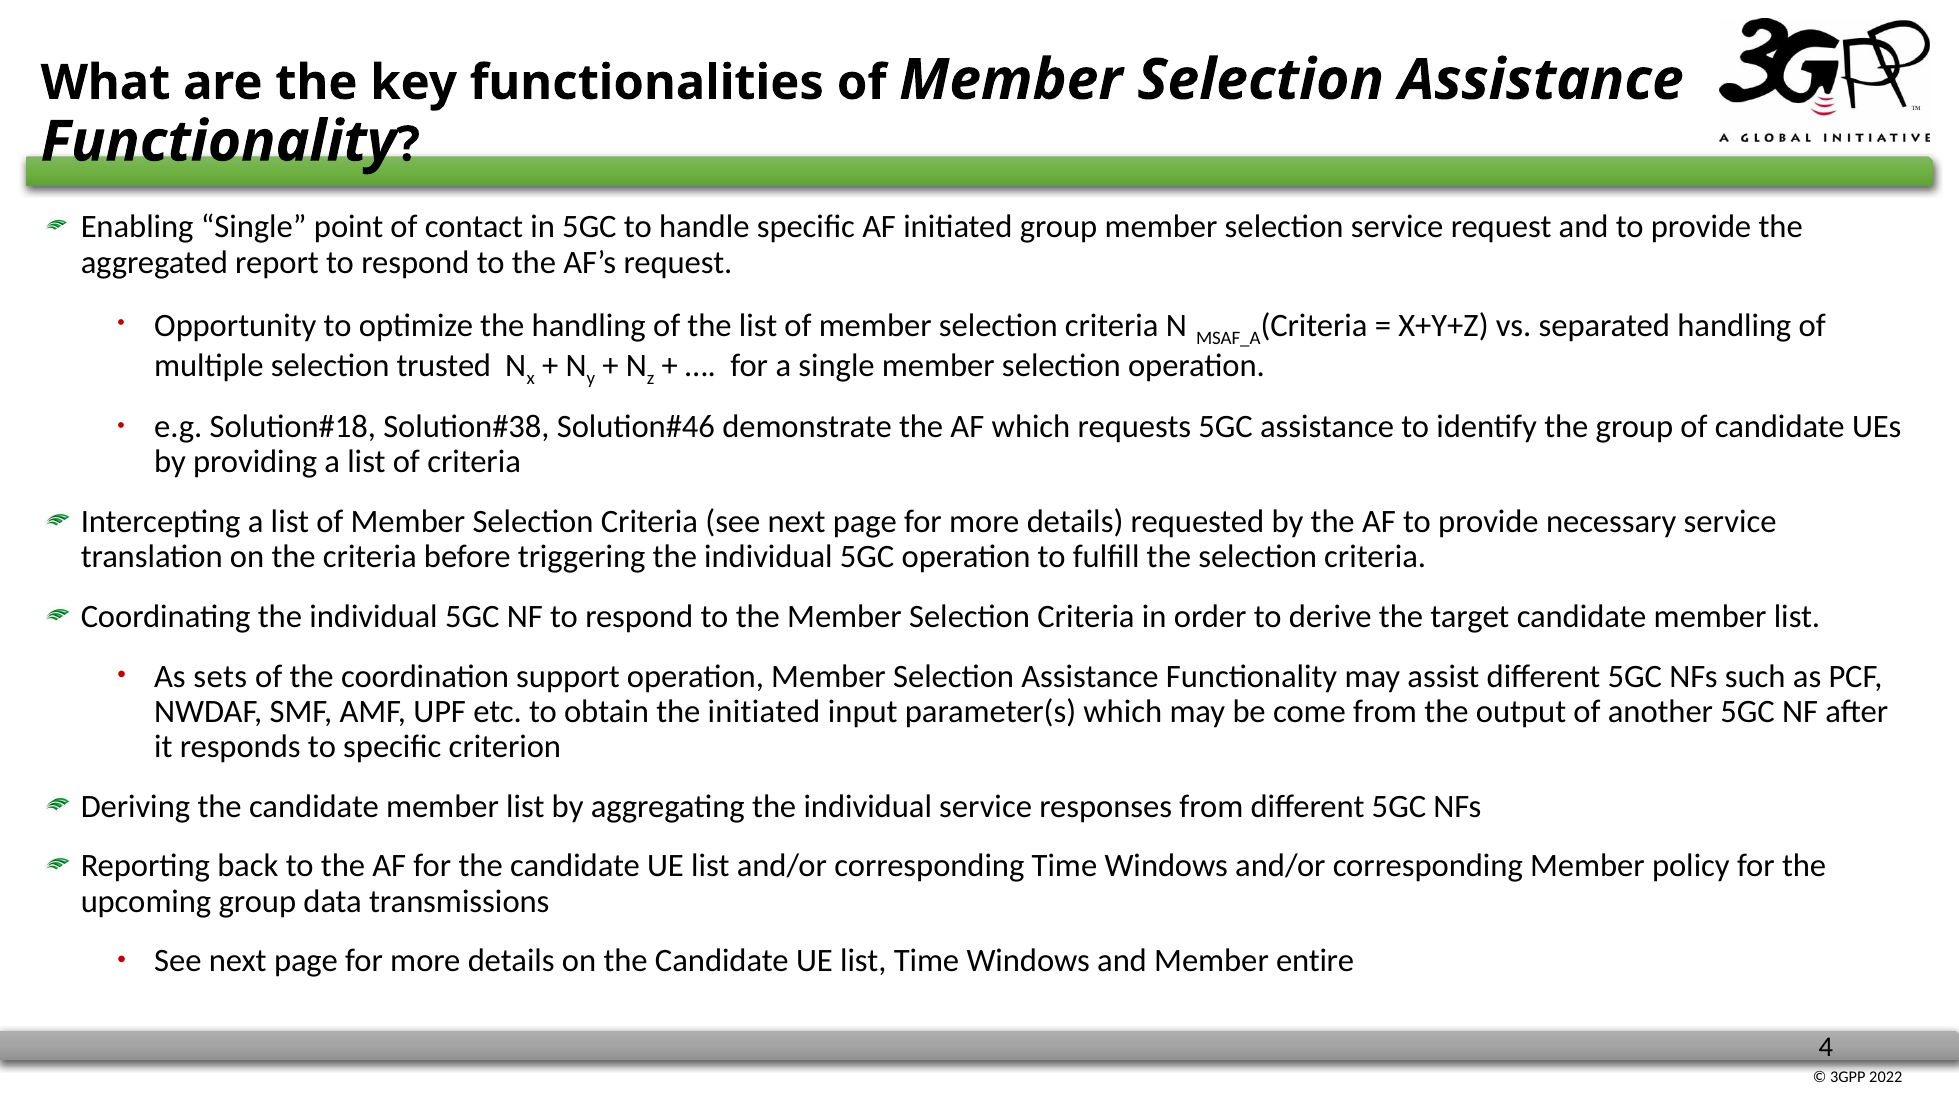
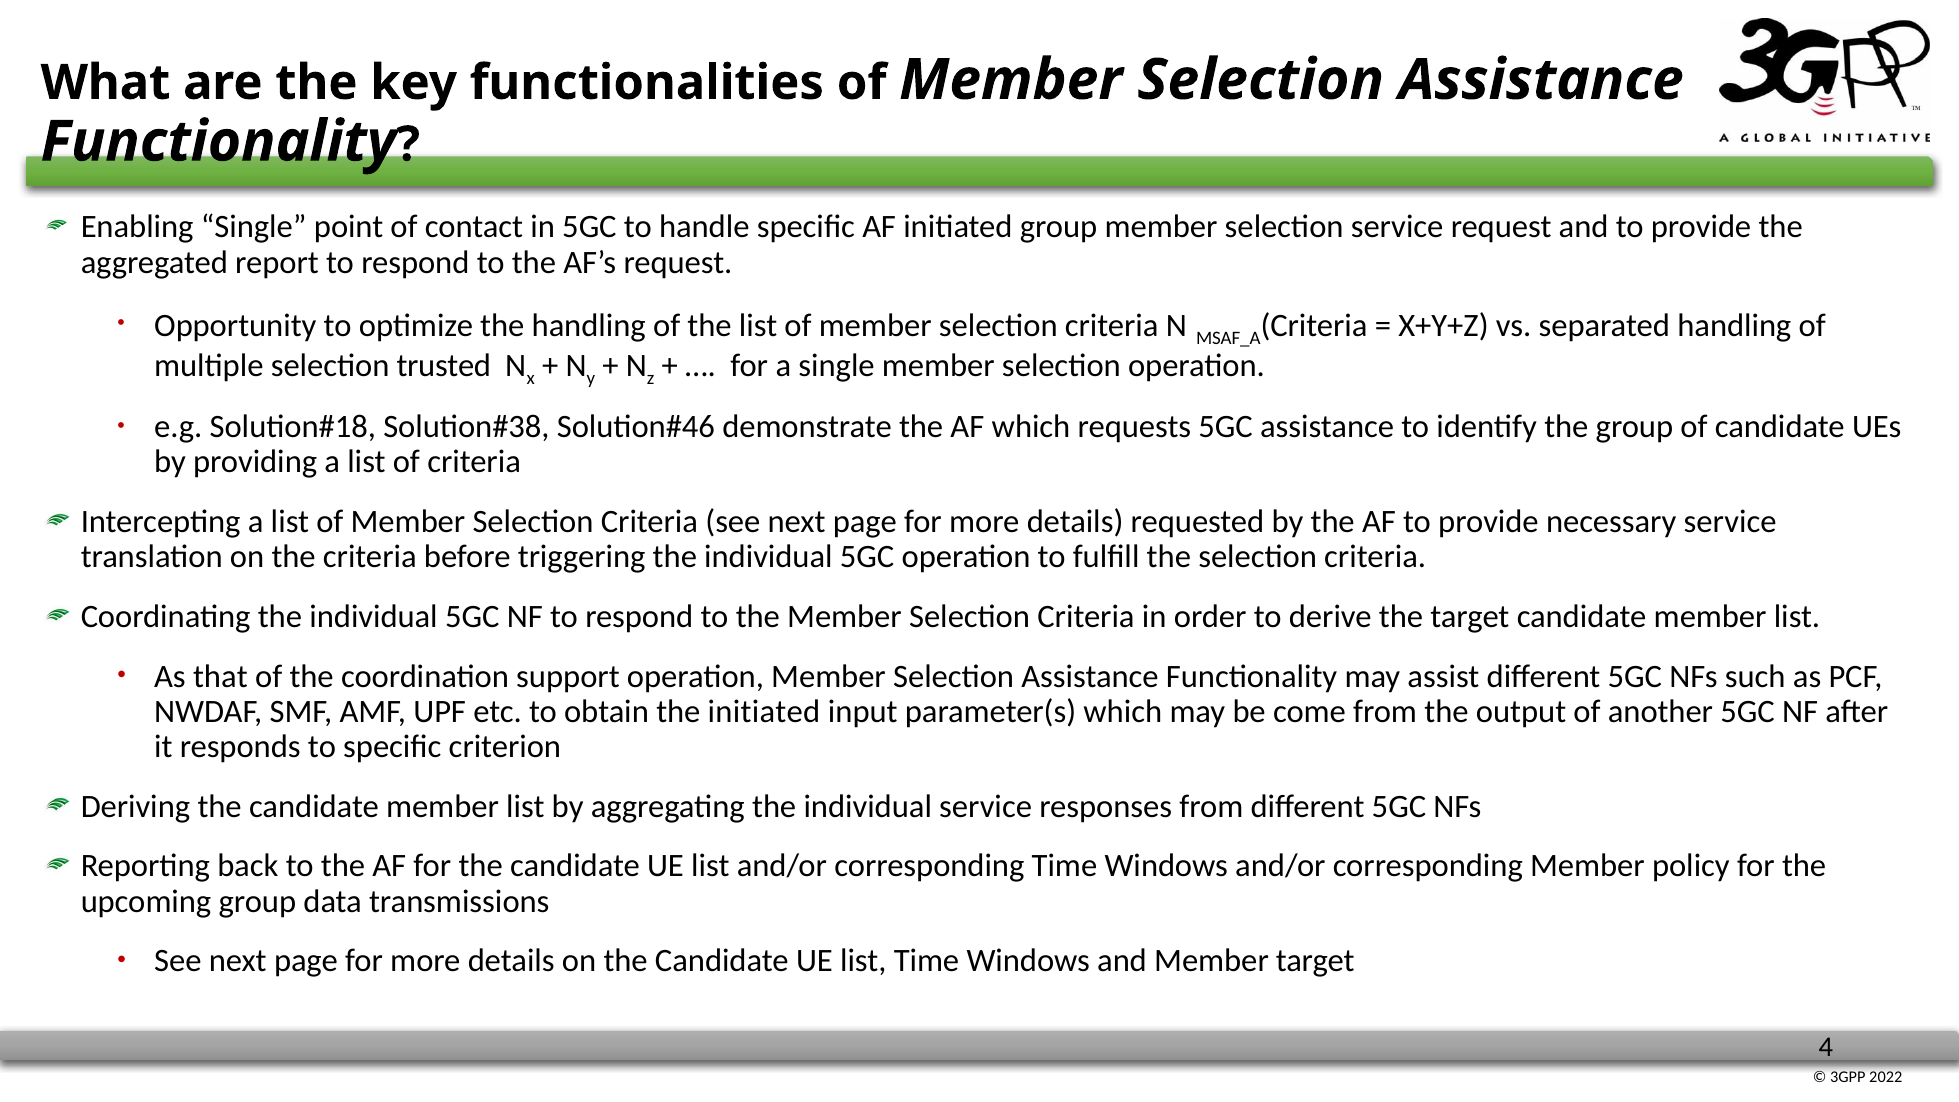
sets: sets -> that
Member entire: entire -> target
